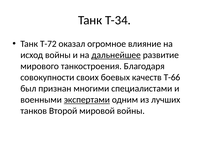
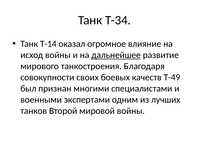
Т-72: Т-72 -> Т-14
Т-66: Т-66 -> Т-49
экспертами underline: present -> none
